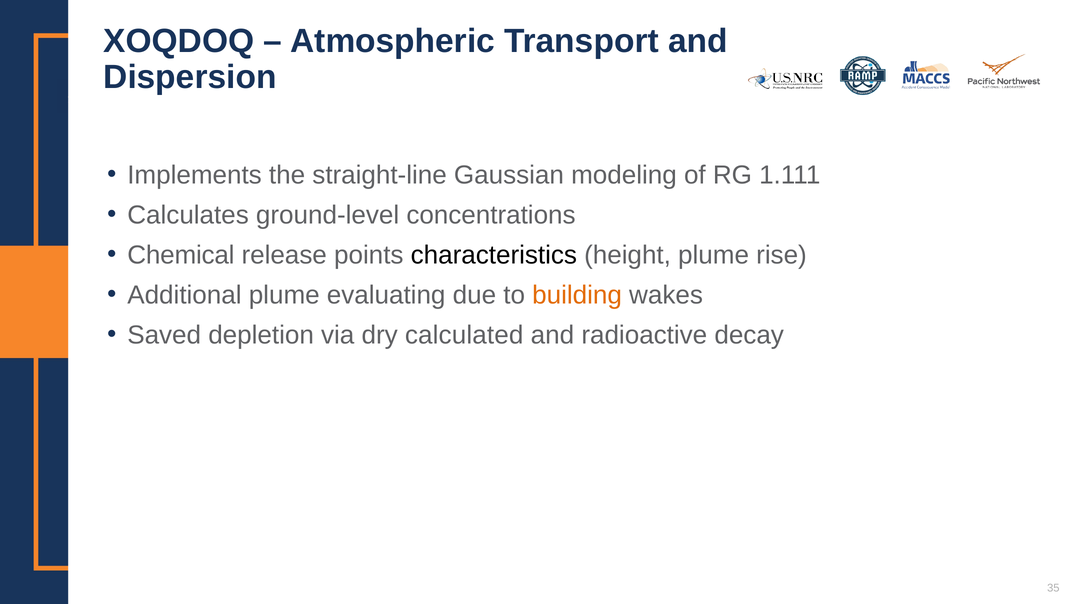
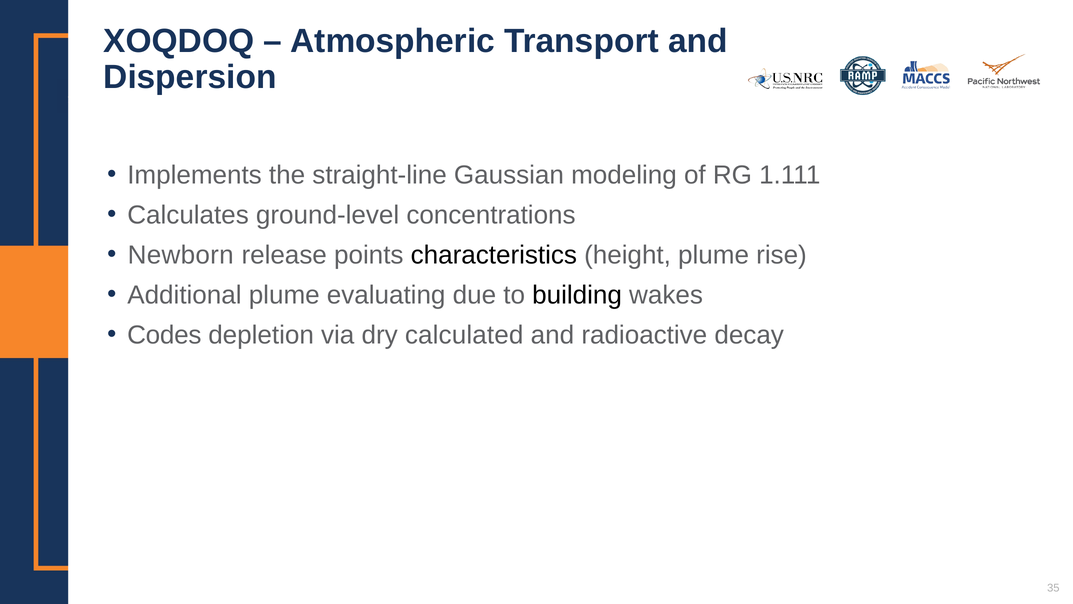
Chemical: Chemical -> Newborn
building colour: orange -> black
Saved: Saved -> Codes
